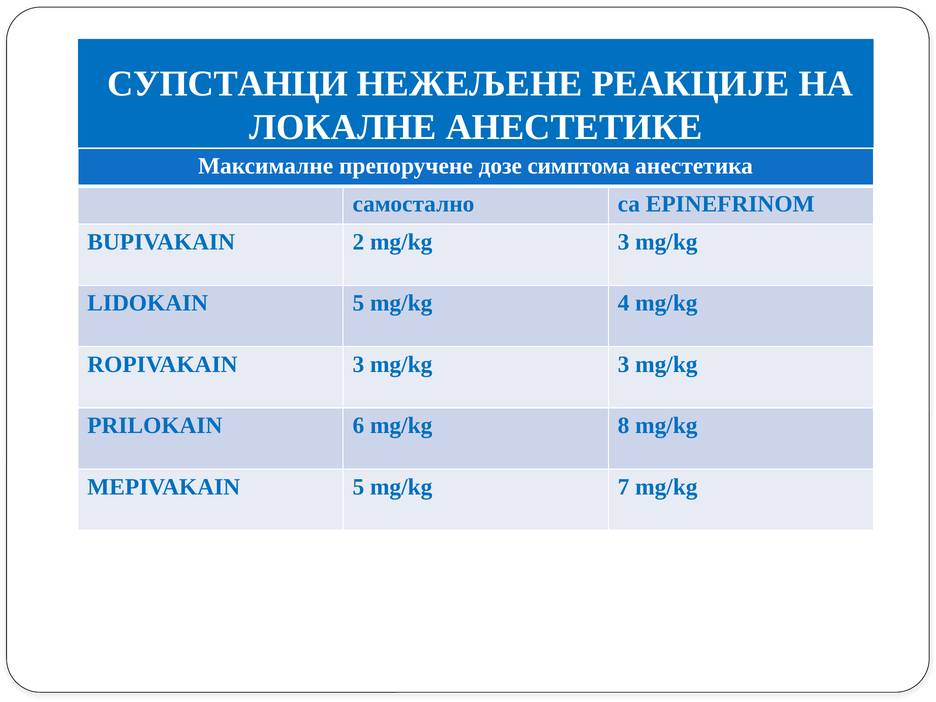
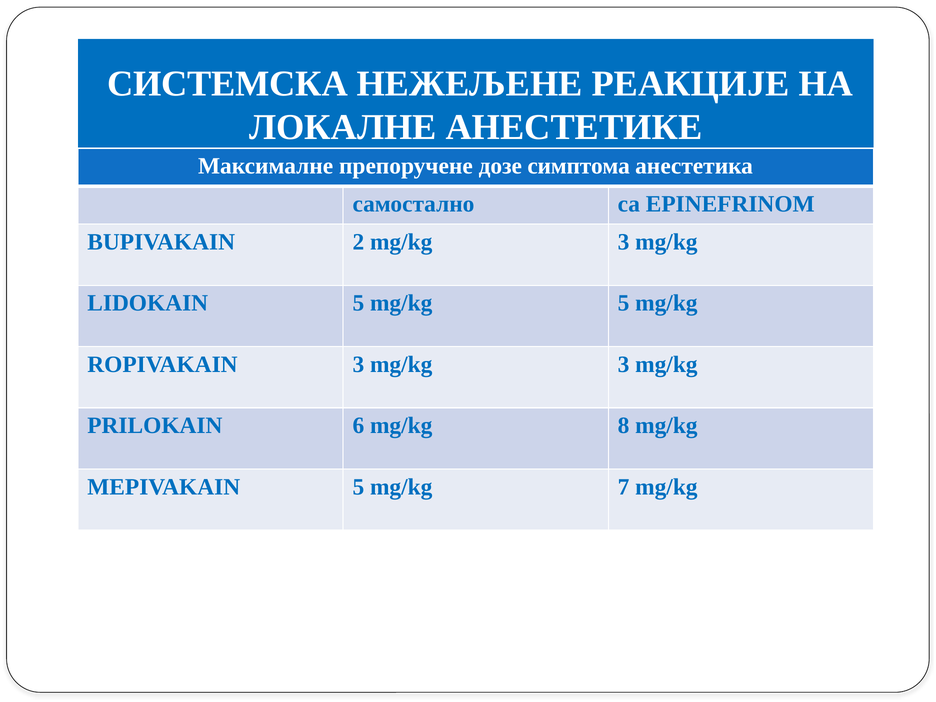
СУПСТАНЦИ: СУПСТАНЦИ -> СИСТЕМСКА
mg/kg 4: 4 -> 5
